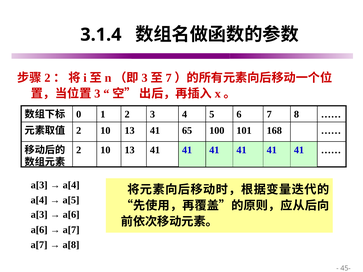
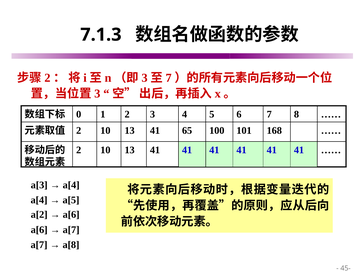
3.1.4: 3.1.4 -> 7.1.3
a[3 at (39, 215): a[3 -> a[2
